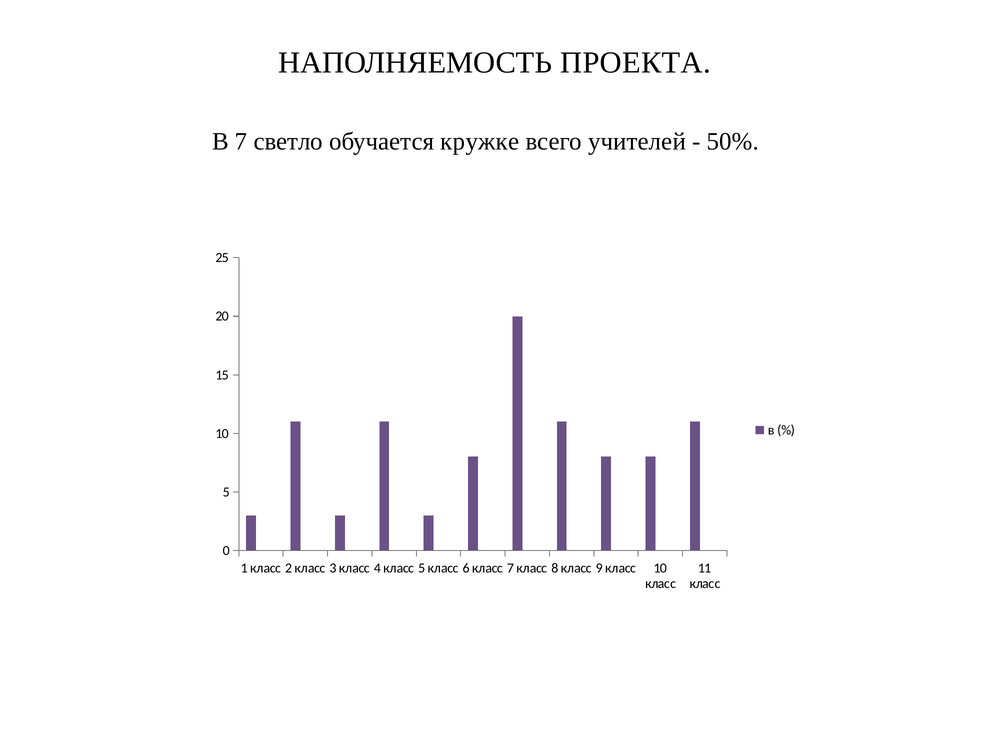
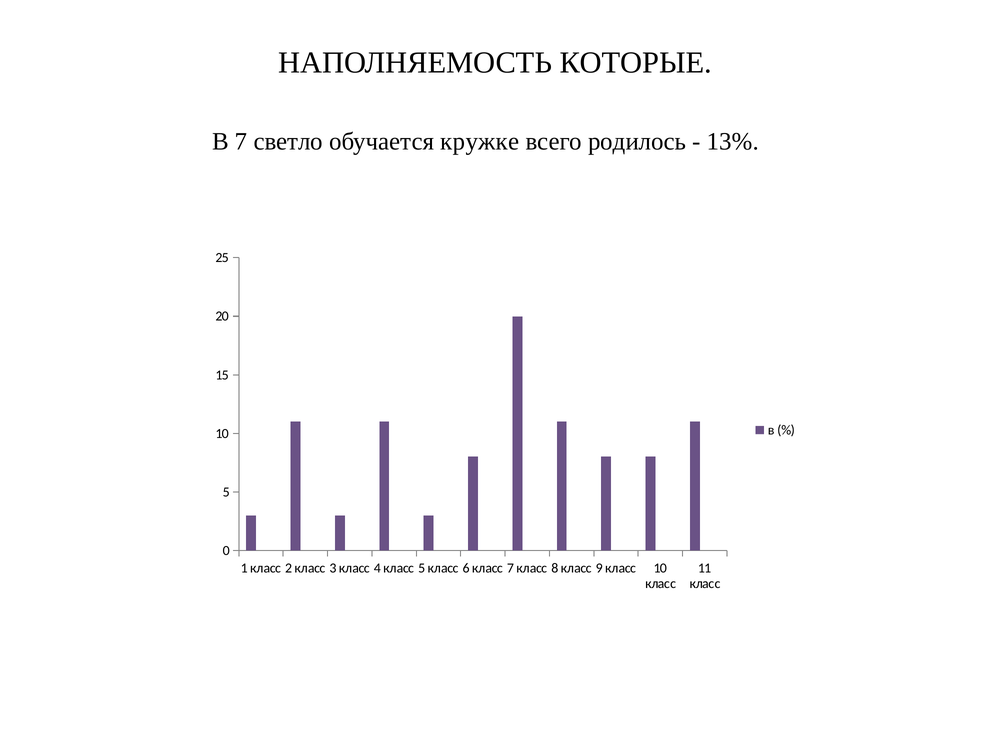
ПРОЕКТА: ПРОЕКТА -> КОТОРЫЕ
учителей: учителей -> родилось
50%: 50% -> 13%
